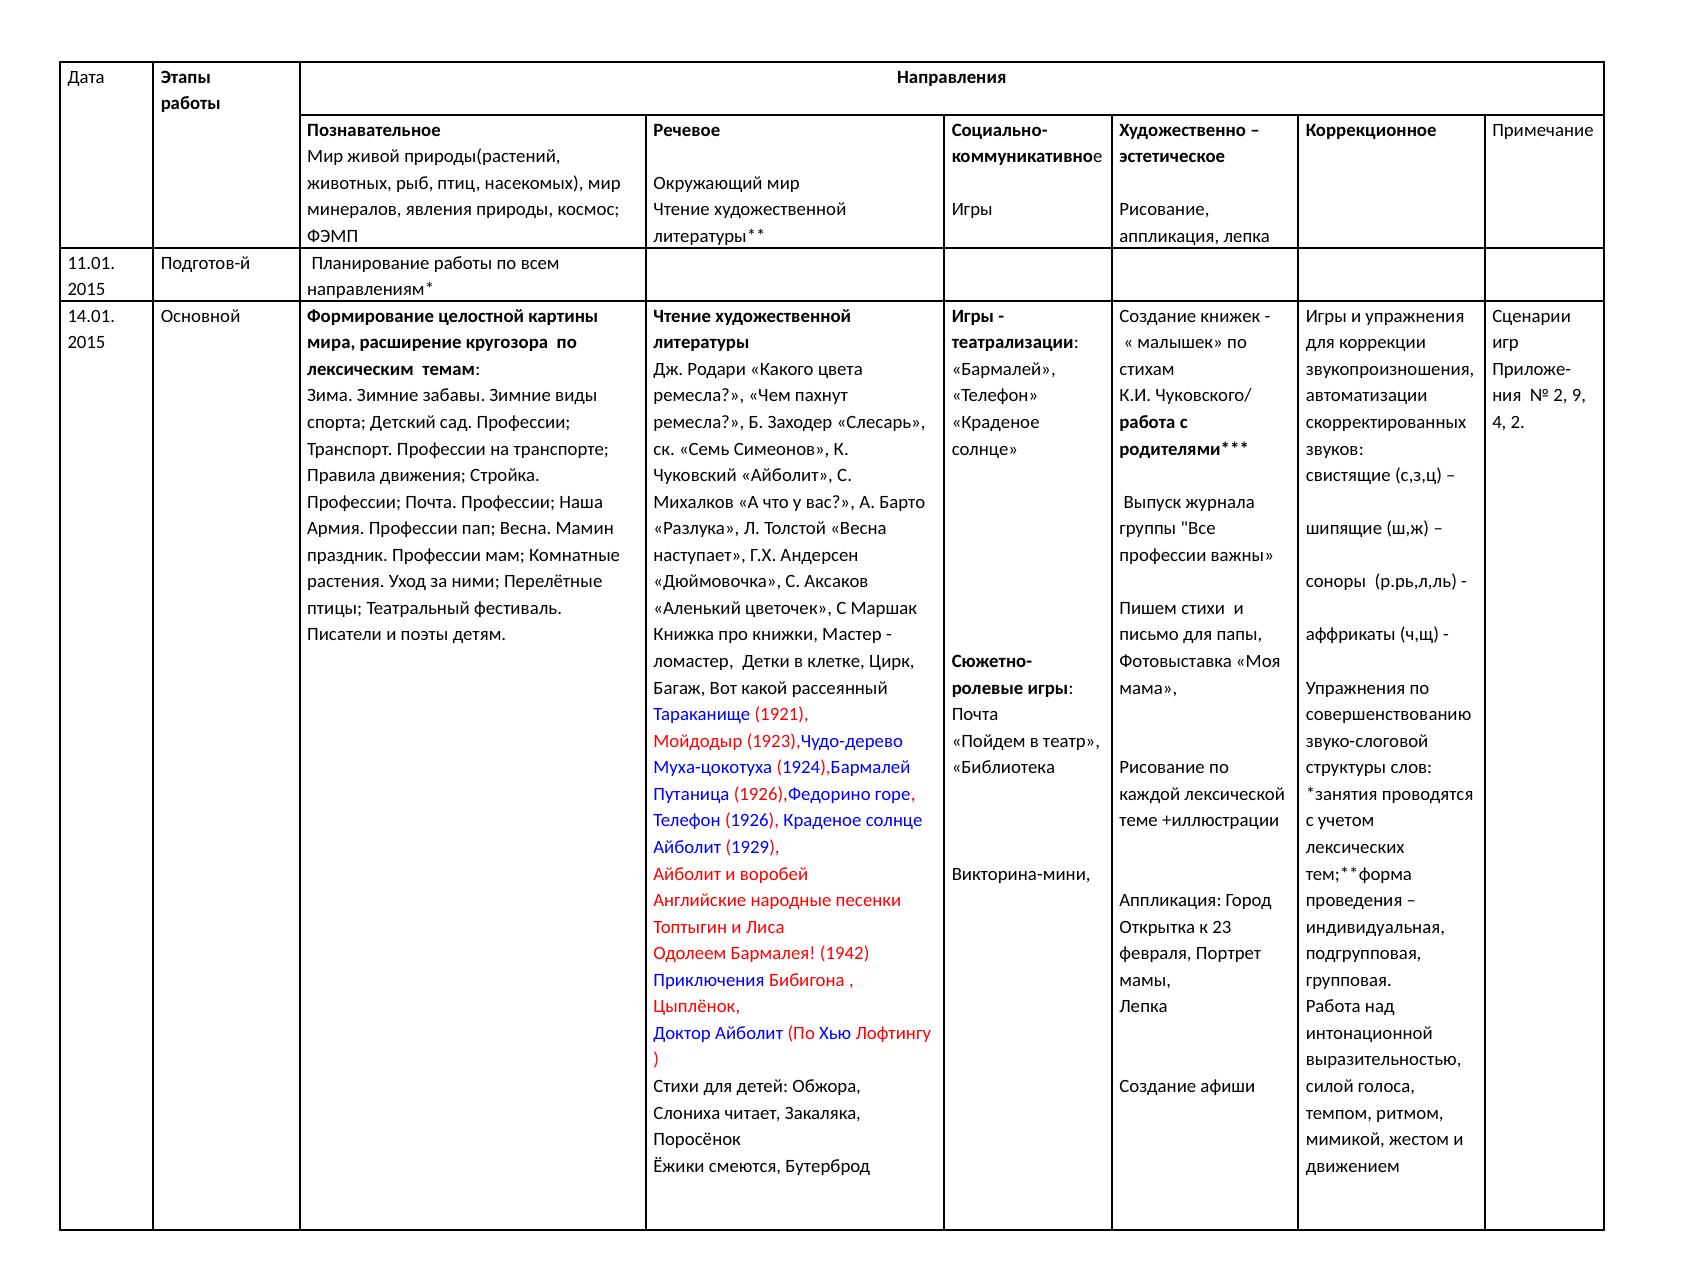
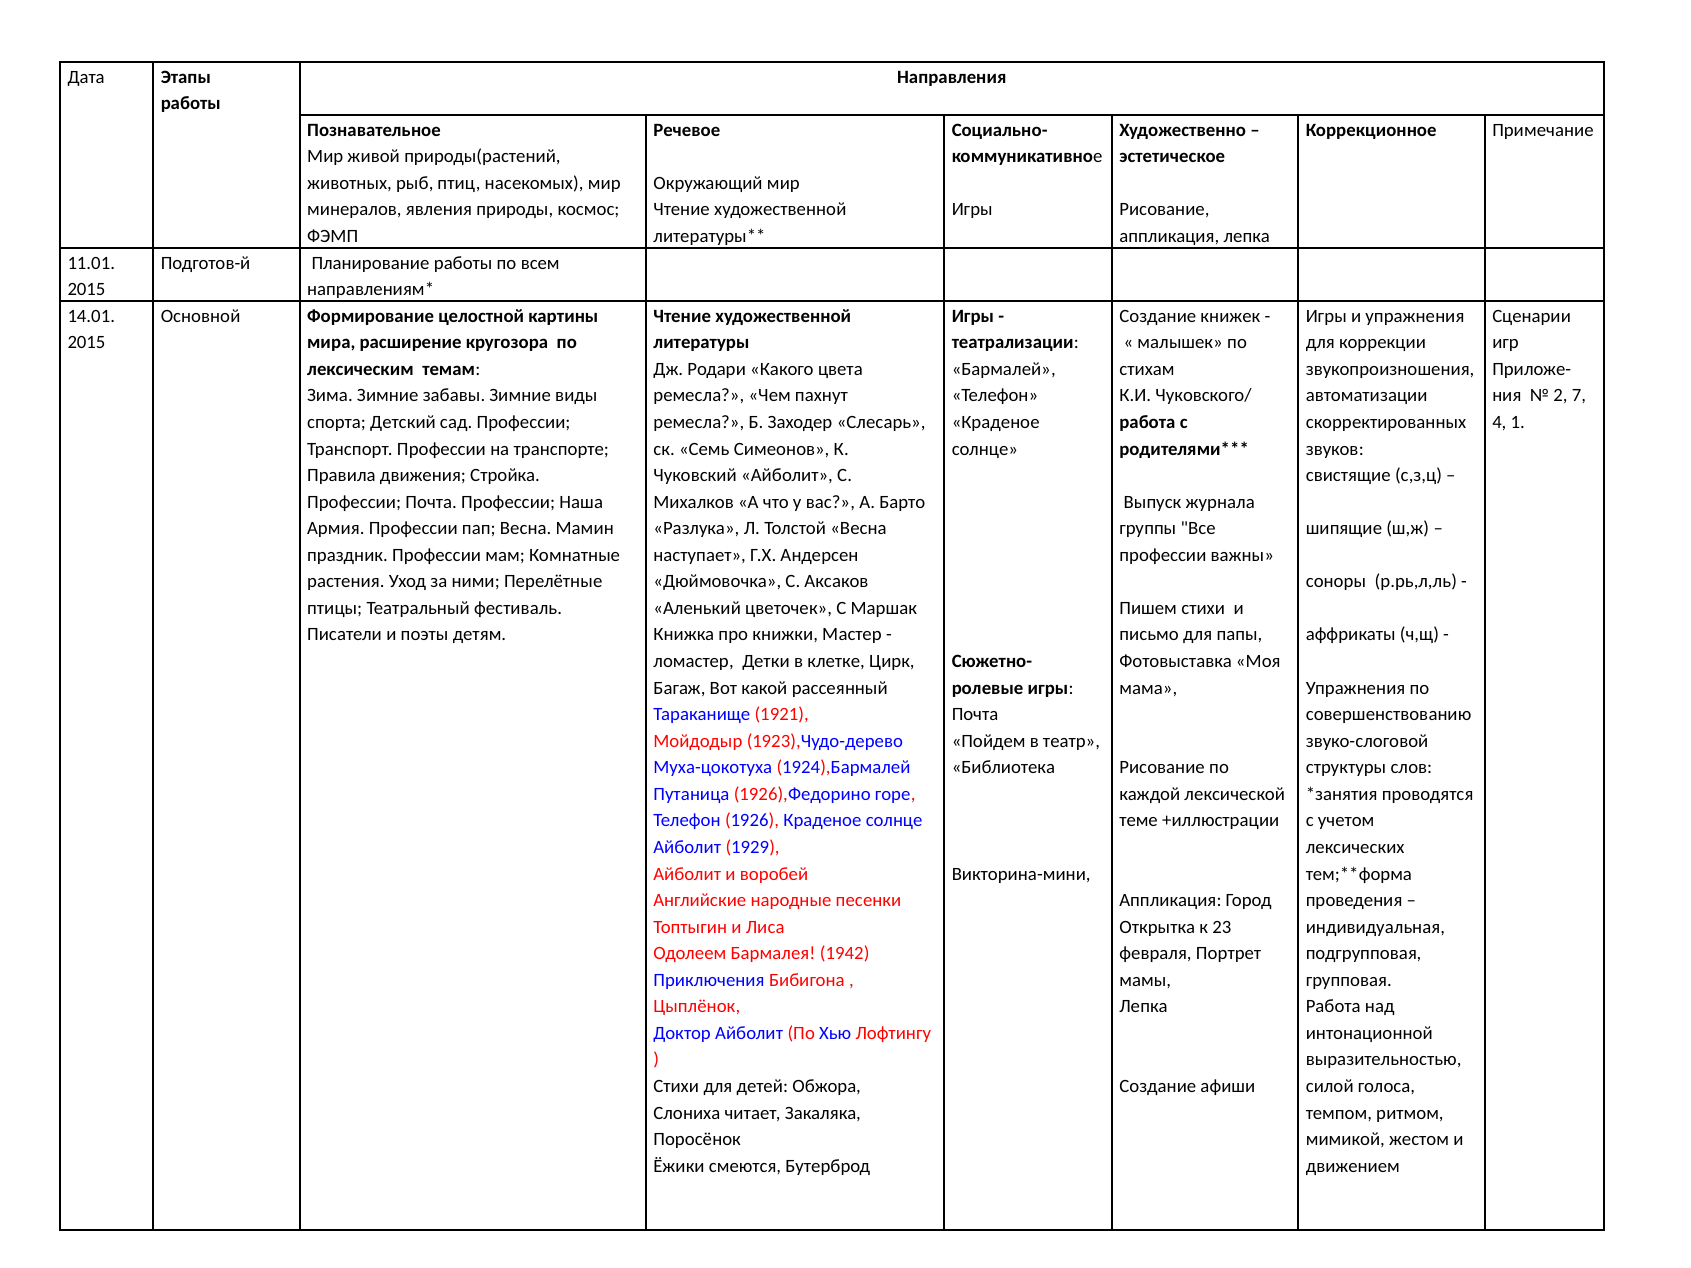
9: 9 -> 7
4 2: 2 -> 1
